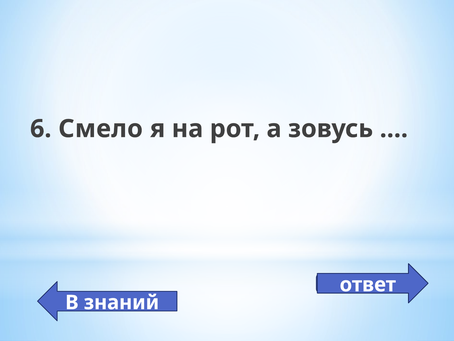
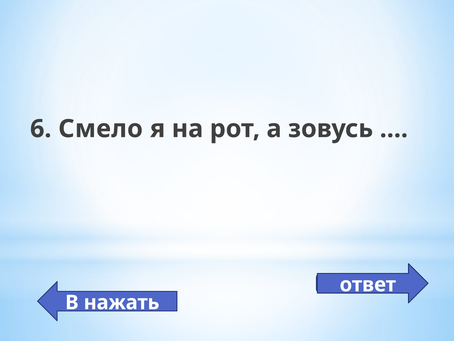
знаний: знаний -> нажать
